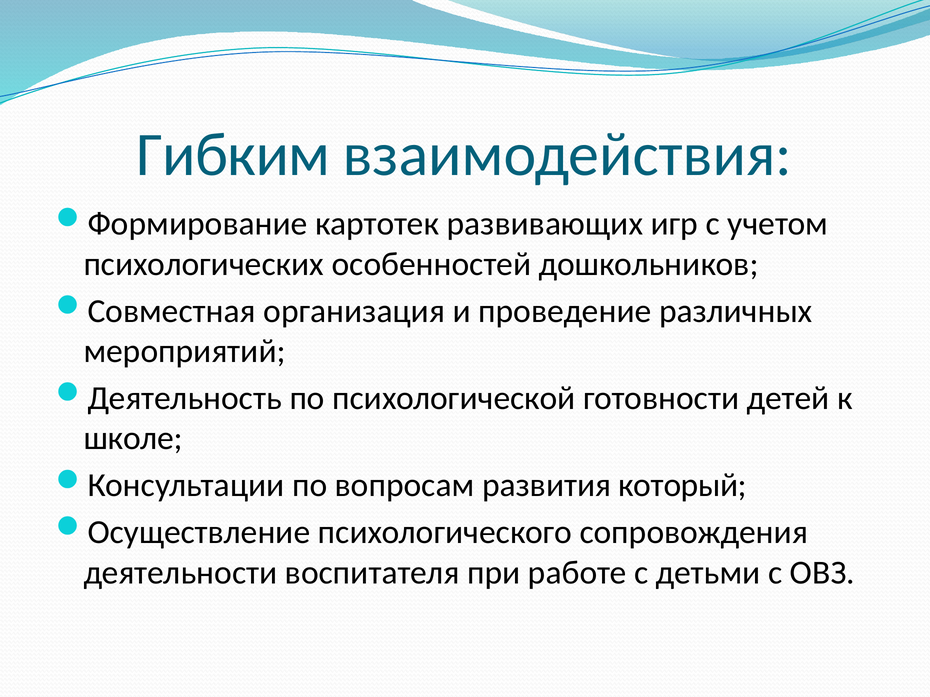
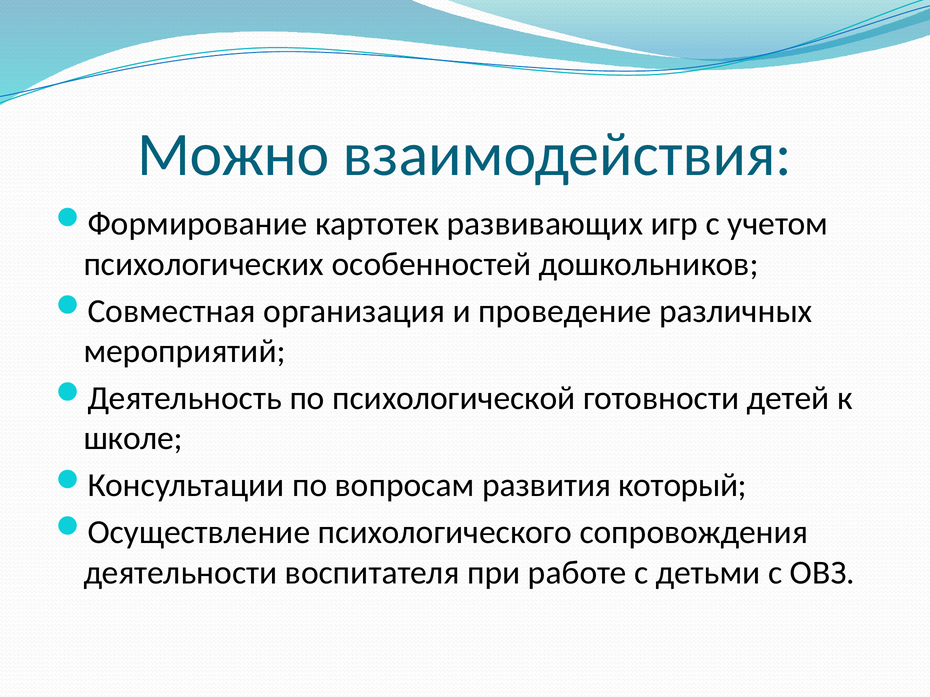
Гибким: Гибким -> Можно
